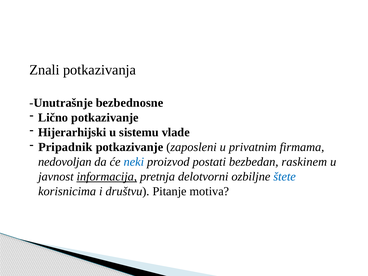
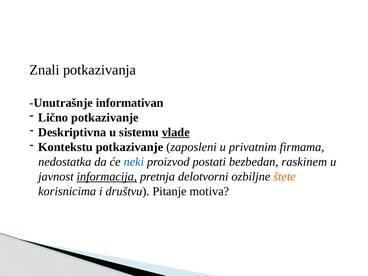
bezbednosne: bezbednosne -> informativan
Hijerarhijski: Hijerarhijski -> Deskriptivna
vlade underline: none -> present
Pripadnik: Pripadnik -> Kontekstu
nedovoljan: nedovoljan -> nedostatka
štete colour: blue -> orange
